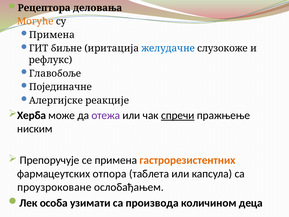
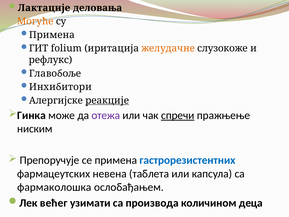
Рецептора: Рецептора -> Лактације
биљне: биљне -> folium
желудачне colour: blue -> orange
Појединачне: Појединачне -> Инхибитори
реакције underline: none -> present
Херба: Херба -> Гинка
гастрорезистентних colour: orange -> blue
отпора: отпора -> невена
проузроковане: проузроковане -> фармаколошка
особа: особа -> већег
